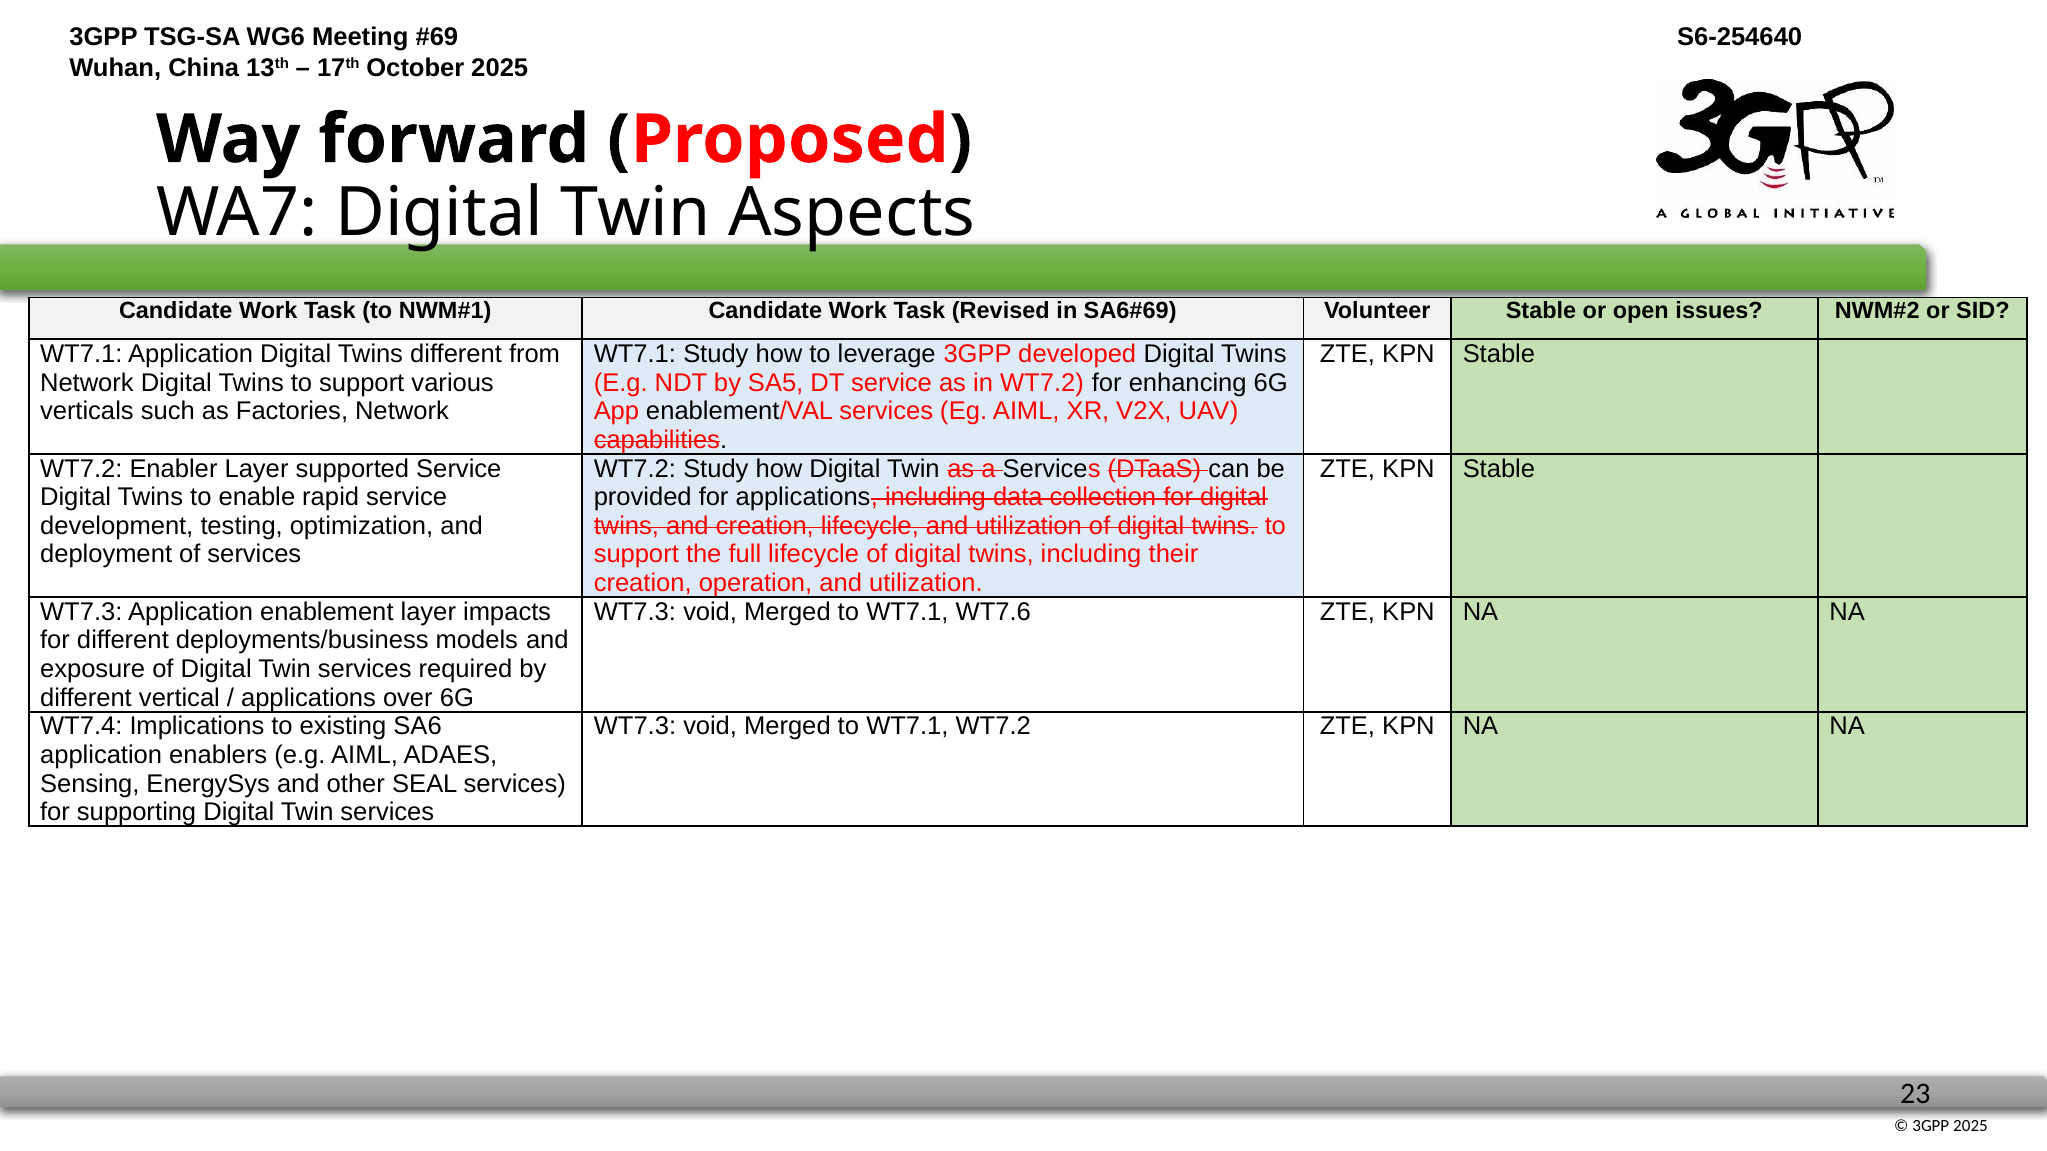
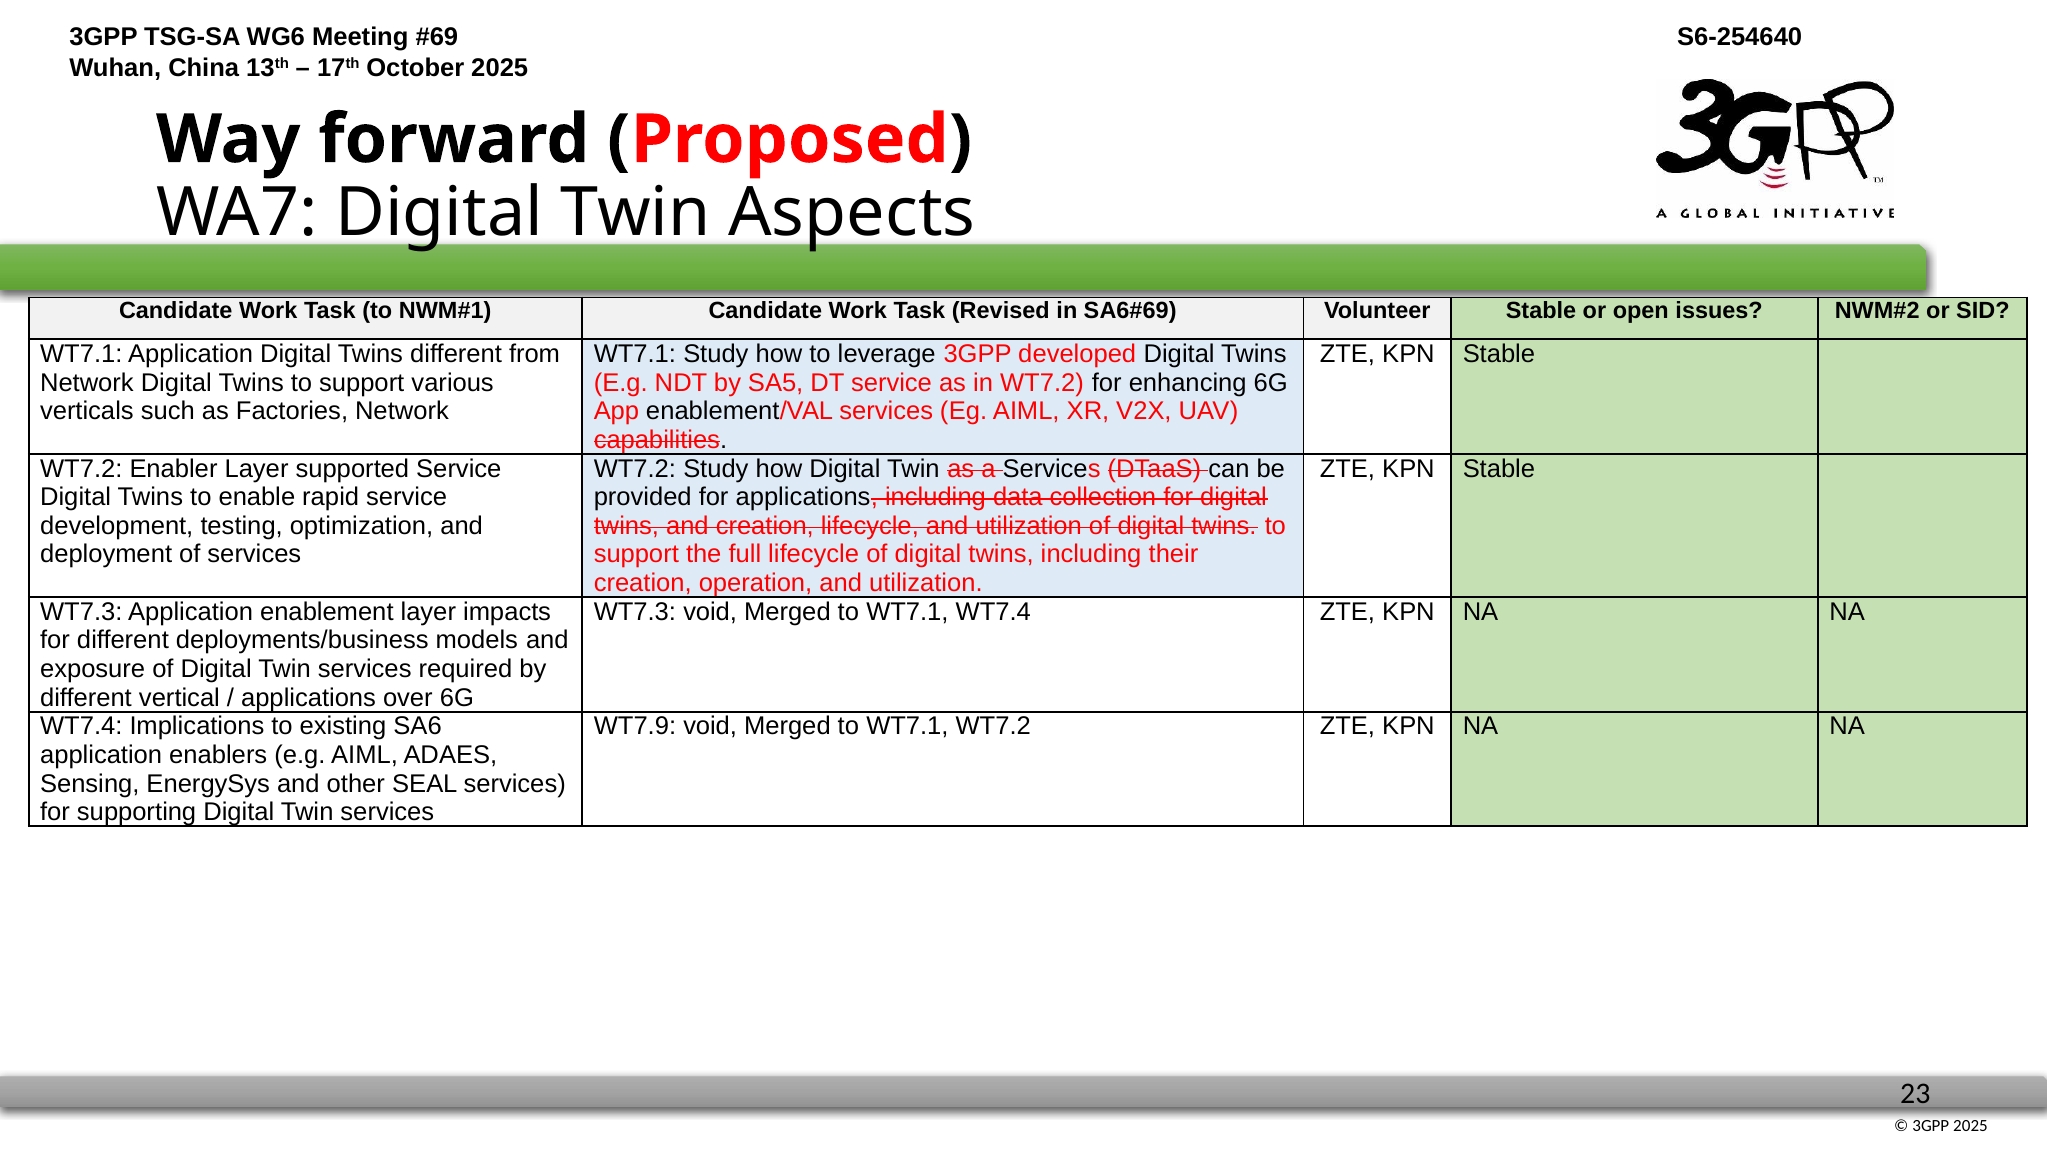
WT7.1 WT7.6: WT7.6 -> WT7.4
WT7.3 at (635, 727): WT7.3 -> WT7.9
